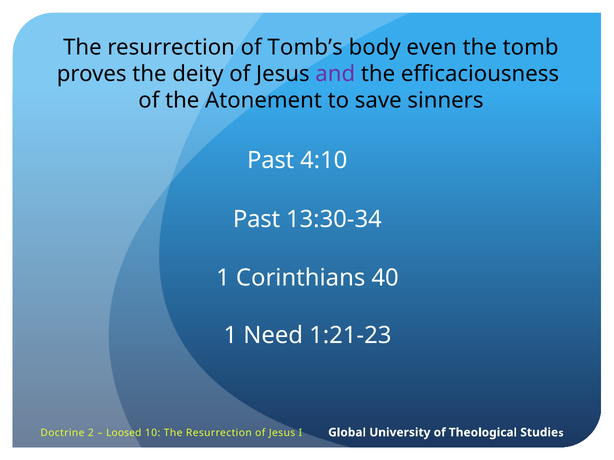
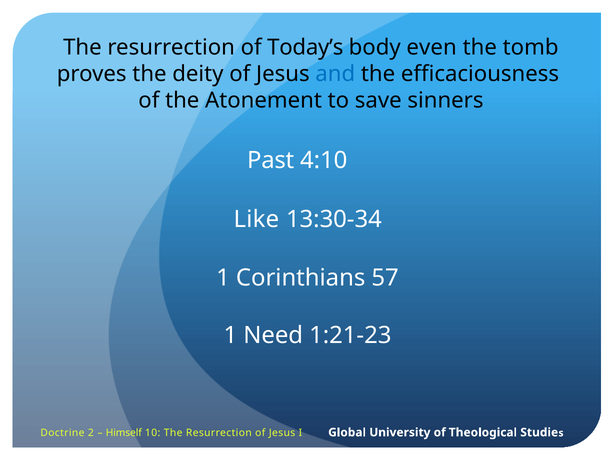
Tomb’s: Tomb’s -> Today’s
and colour: purple -> blue
Past at (257, 219): Past -> Like
40: 40 -> 57
Loosed: Loosed -> Himself
